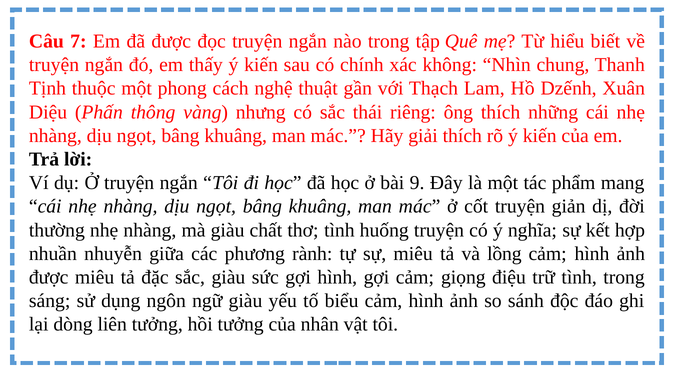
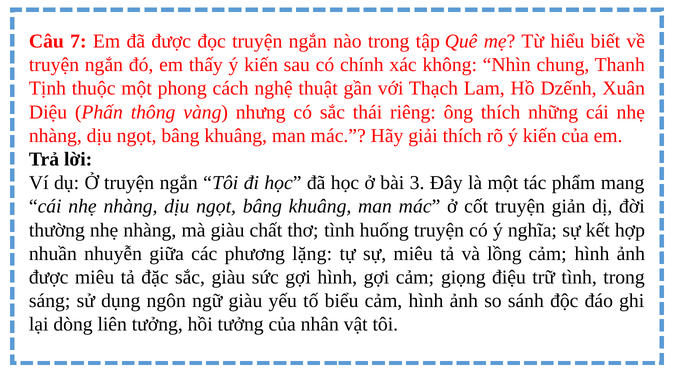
9: 9 -> 3
rành: rành -> lặng
